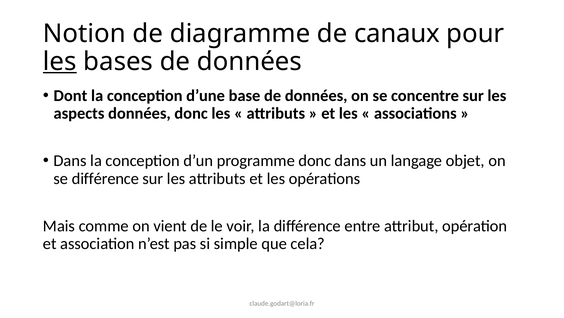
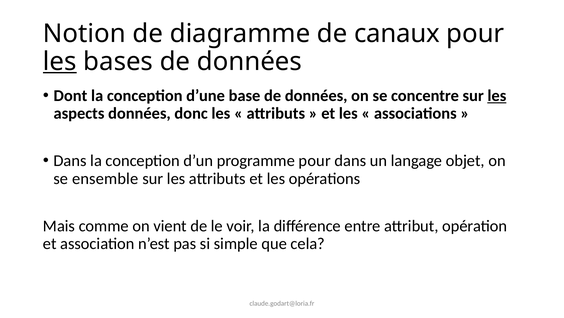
les at (497, 95) underline: none -> present
programme donc: donc -> pour
se différence: différence -> ensemble
